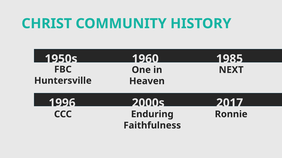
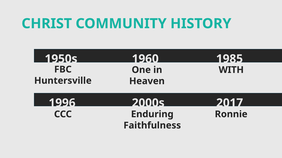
NEXT: NEXT -> WITH
